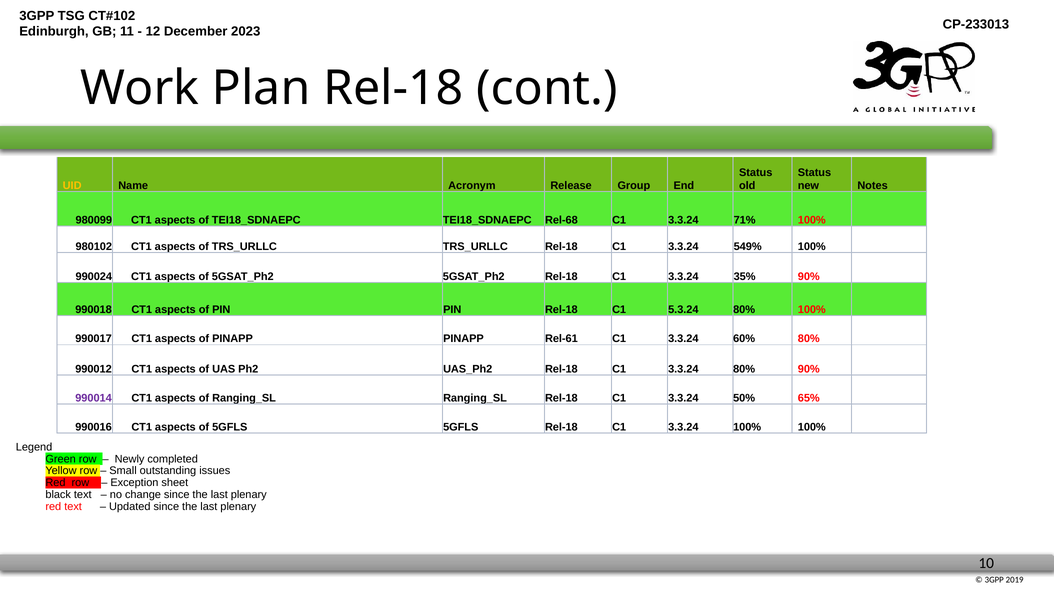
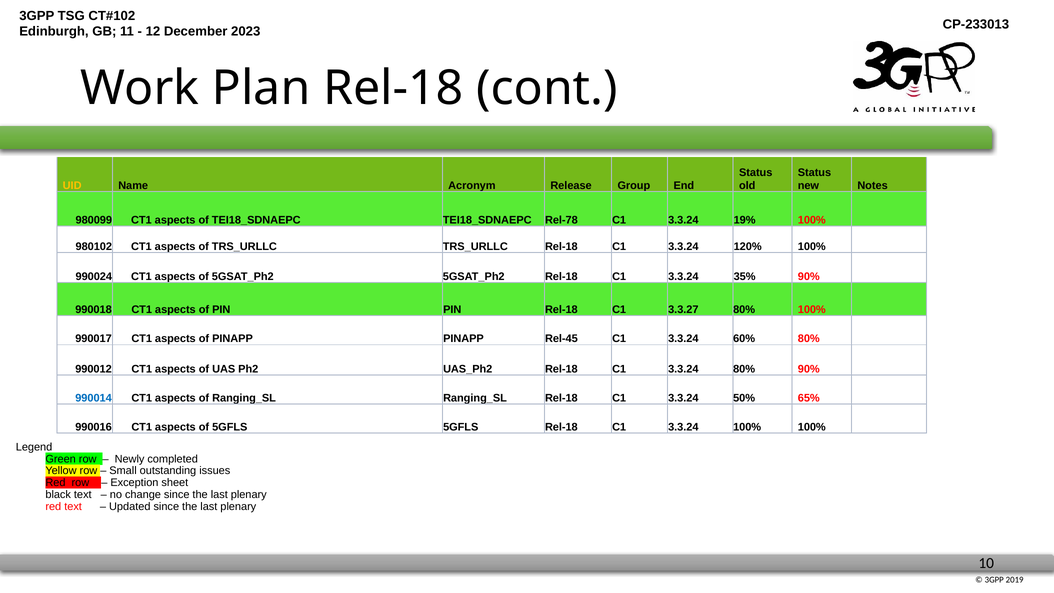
Rel-68: Rel-68 -> Rel-78
71%: 71% -> 19%
549%: 549% -> 120%
5.3.24: 5.3.24 -> 3.3.27
Rel-61: Rel-61 -> Rel-45
990014 colour: purple -> blue
